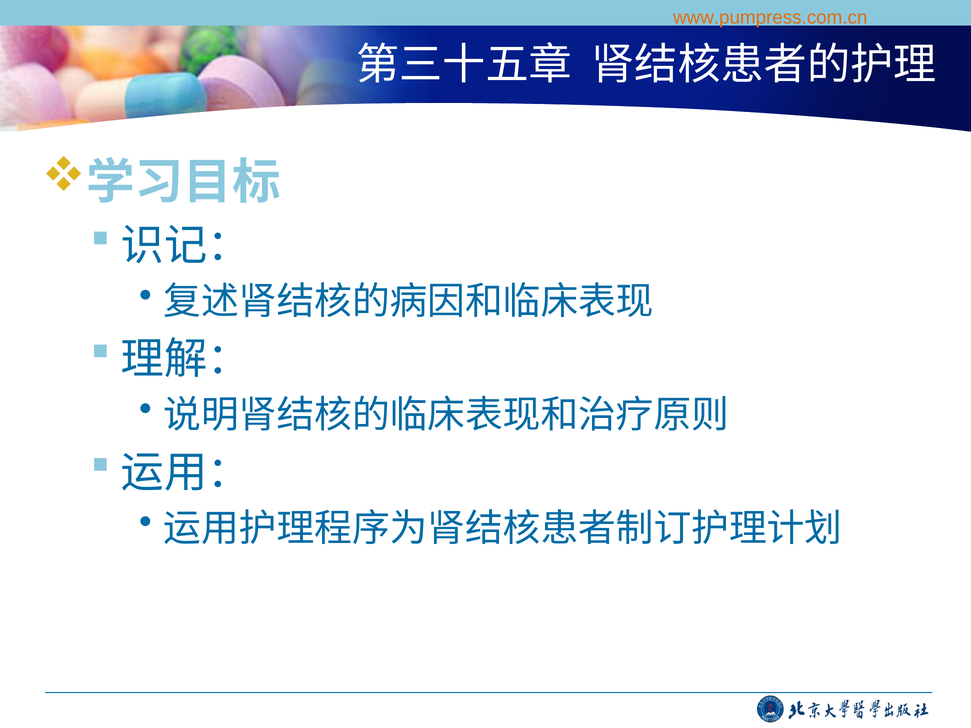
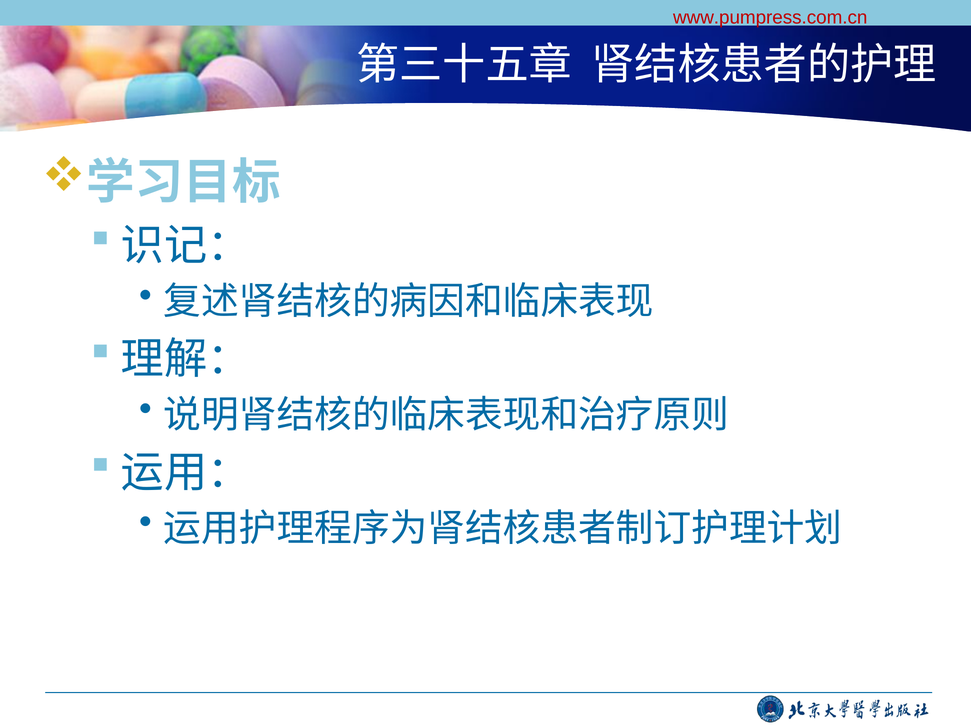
www.pumpress.com.cn colour: orange -> red
